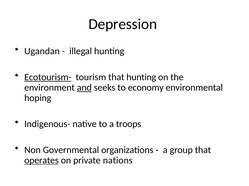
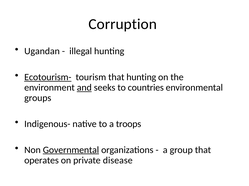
Depression: Depression -> Corruption
economy: economy -> countries
hoping: hoping -> groups
Governmental underline: none -> present
operates underline: present -> none
nations: nations -> disease
